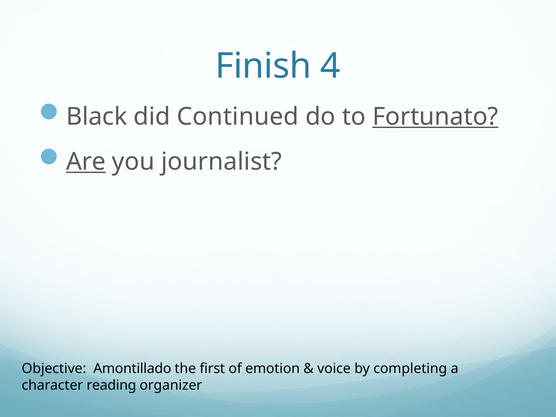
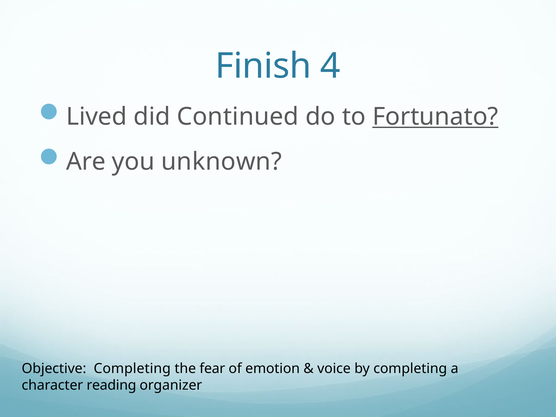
Black: Black -> Lived
Are underline: present -> none
journalist: journalist -> unknown
Objective Amontillado: Amontillado -> Completing
first: first -> fear
